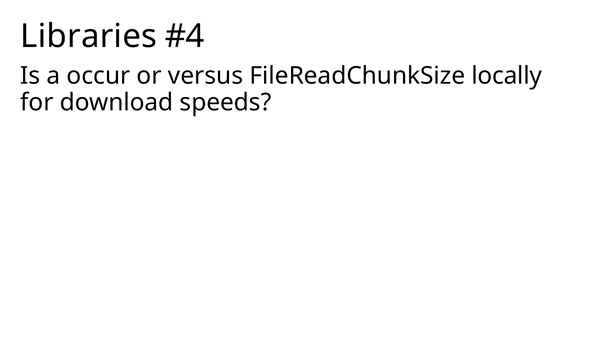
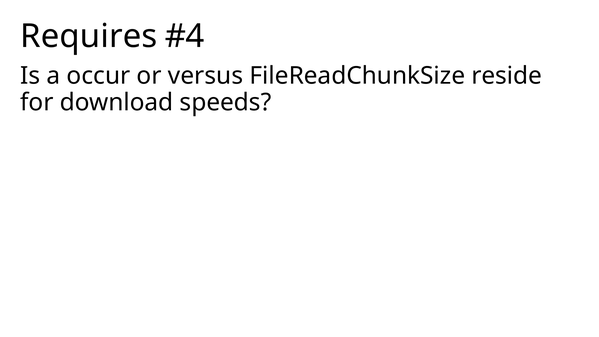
Libraries: Libraries -> Requires
locally: locally -> reside
